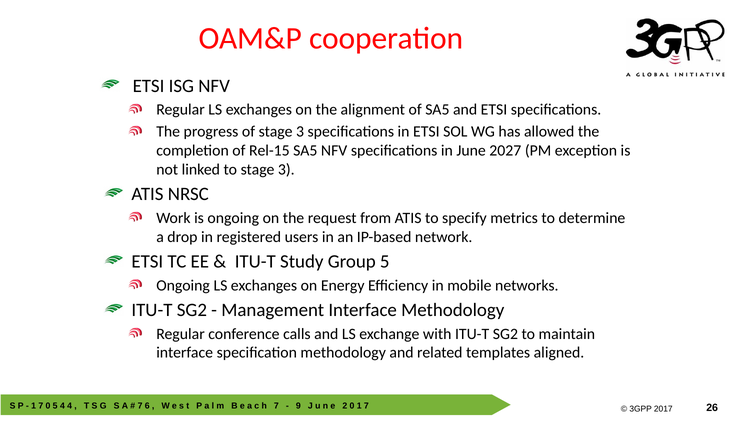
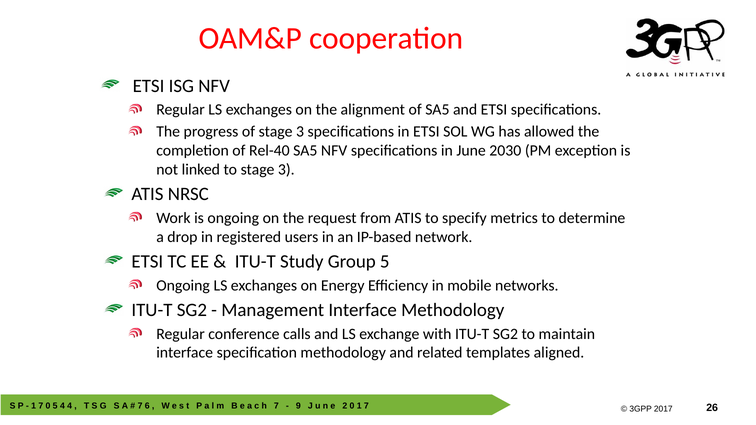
Rel-15: Rel-15 -> Rel-40
2027: 2027 -> 2030
